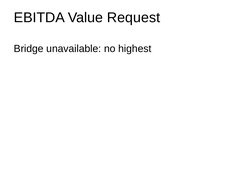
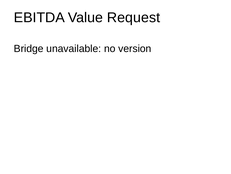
highest: highest -> version
